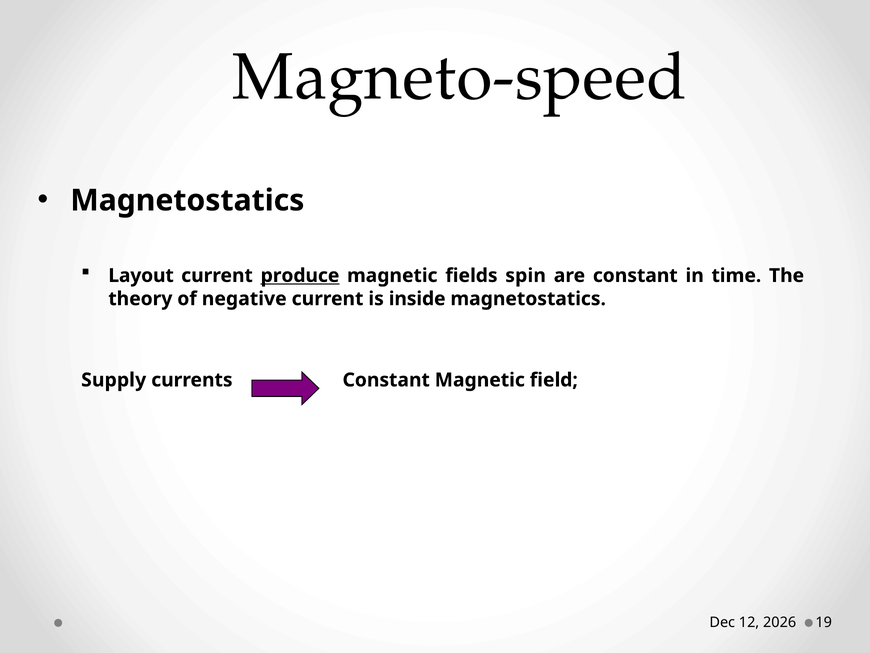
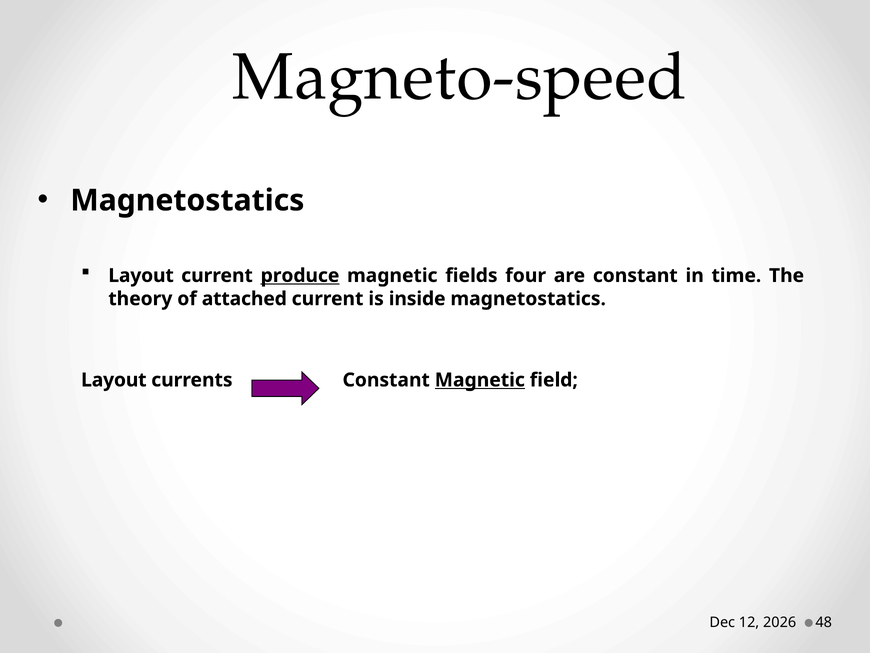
spin: spin -> four
negative: negative -> attached
Supply at (114, 380): Supply -> Layout
Magnetic at (480, 380) underline: none -> present
19: 19 -> 48
